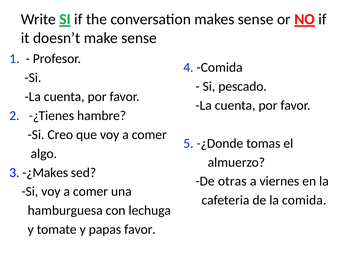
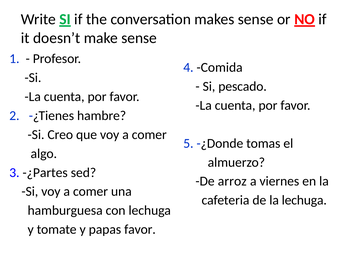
-¿Makes: -¿Makes -> -¿Partes
otras: otras -> arroz
la comida: comida -> lechuga
